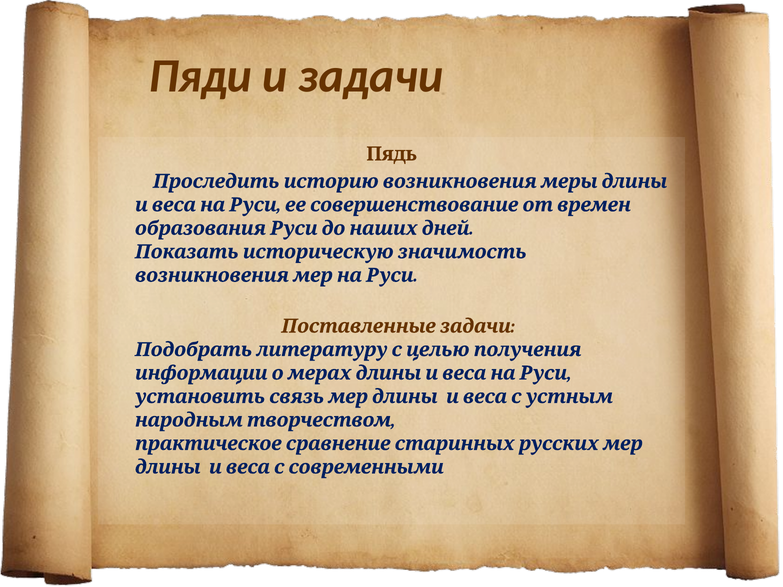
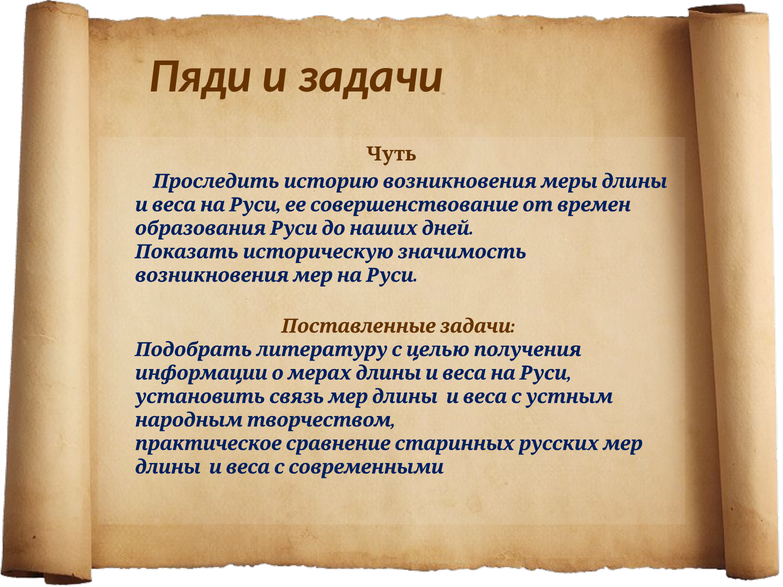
Пядь: Пядь -> Чуть
